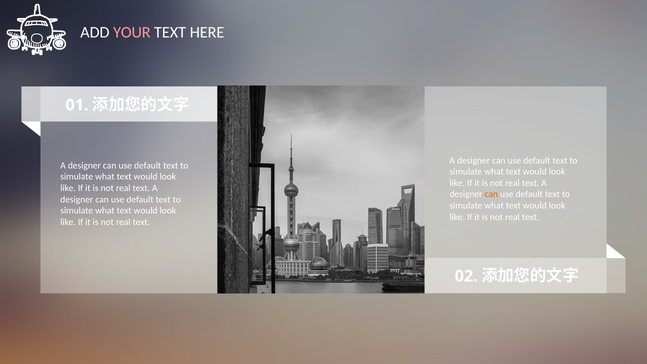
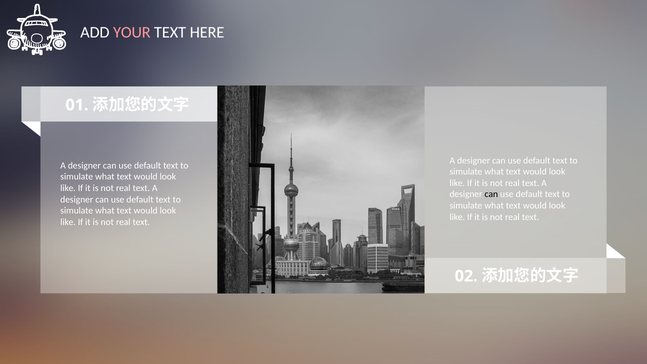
can at (491, 194) colour: orange -> black
